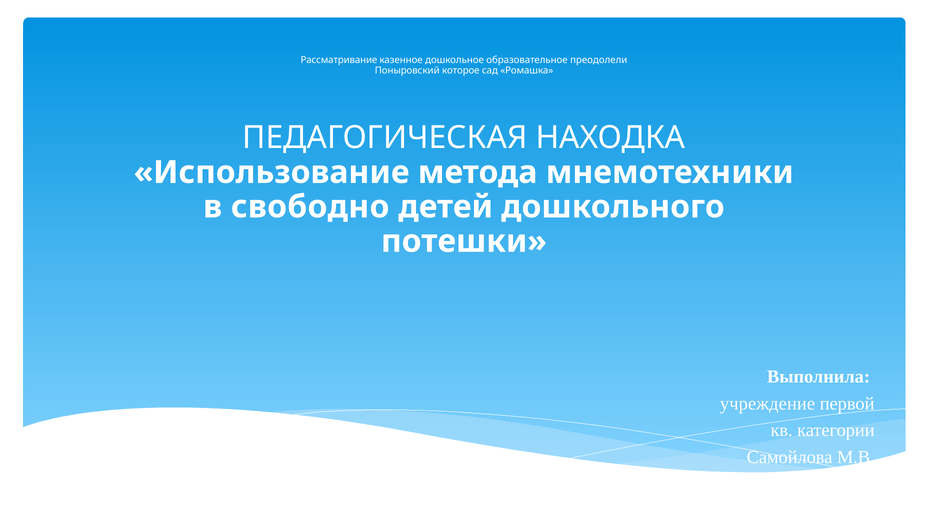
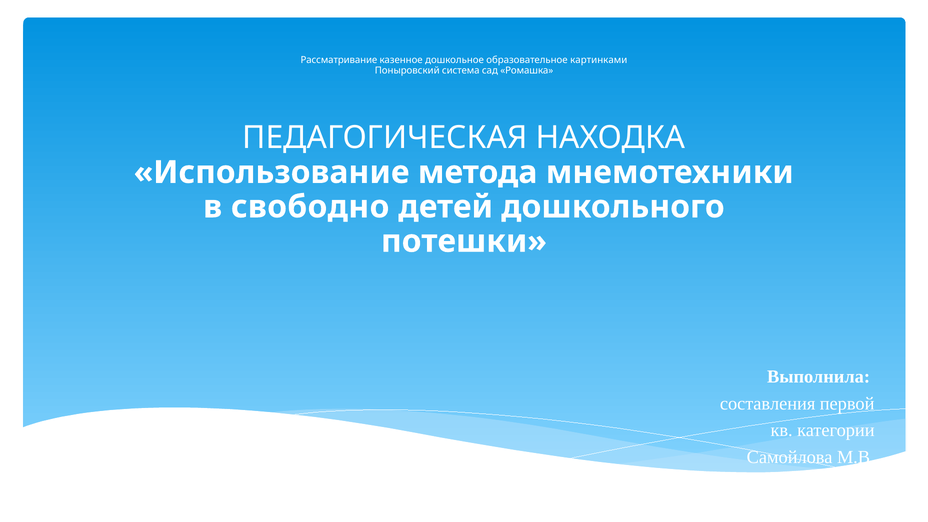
преодолели: преодолели -> картинками
которое: которое -> система
учреждение: учреждение -> составления
